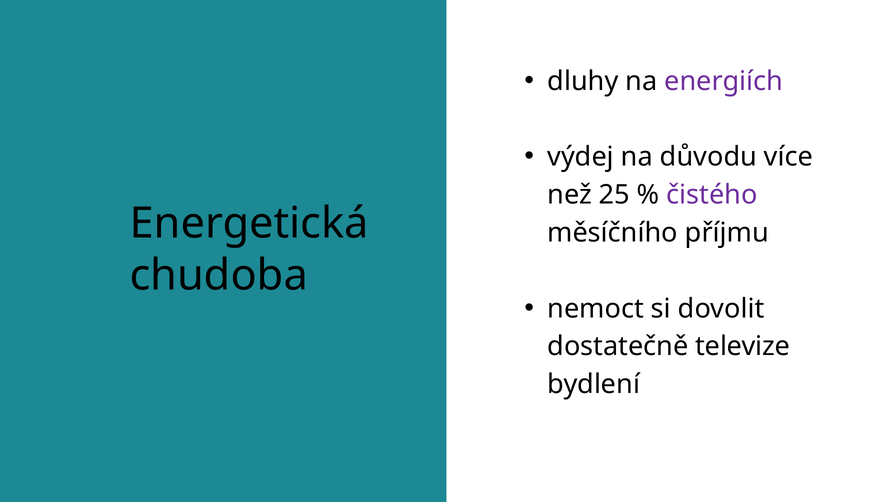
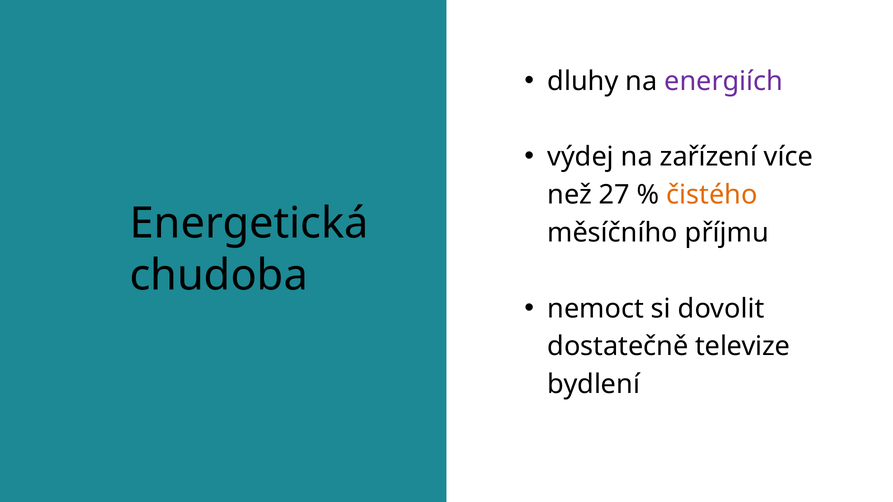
důvodu: důvodu -> zařízení
25: 25 -> 27
čistého colour: purple -> orange
